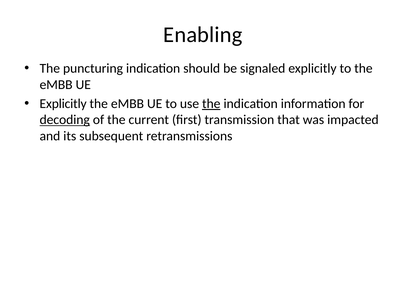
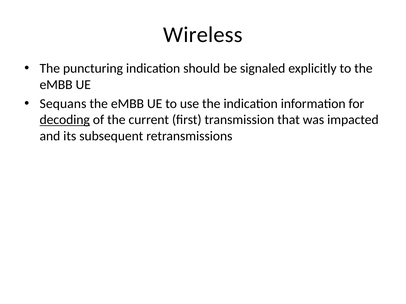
Enabling: Enabling -> Wireless
Explicitly at (63, 104): Explicitly -> Sequans
the at (211, 104) underline: present -> none
